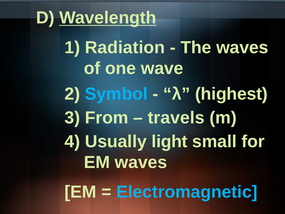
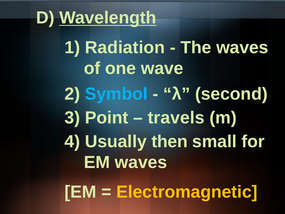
highest: highest -> second
From: From -> Point
light: light -> then
Electromagnetic colour: light blue -> yellow
